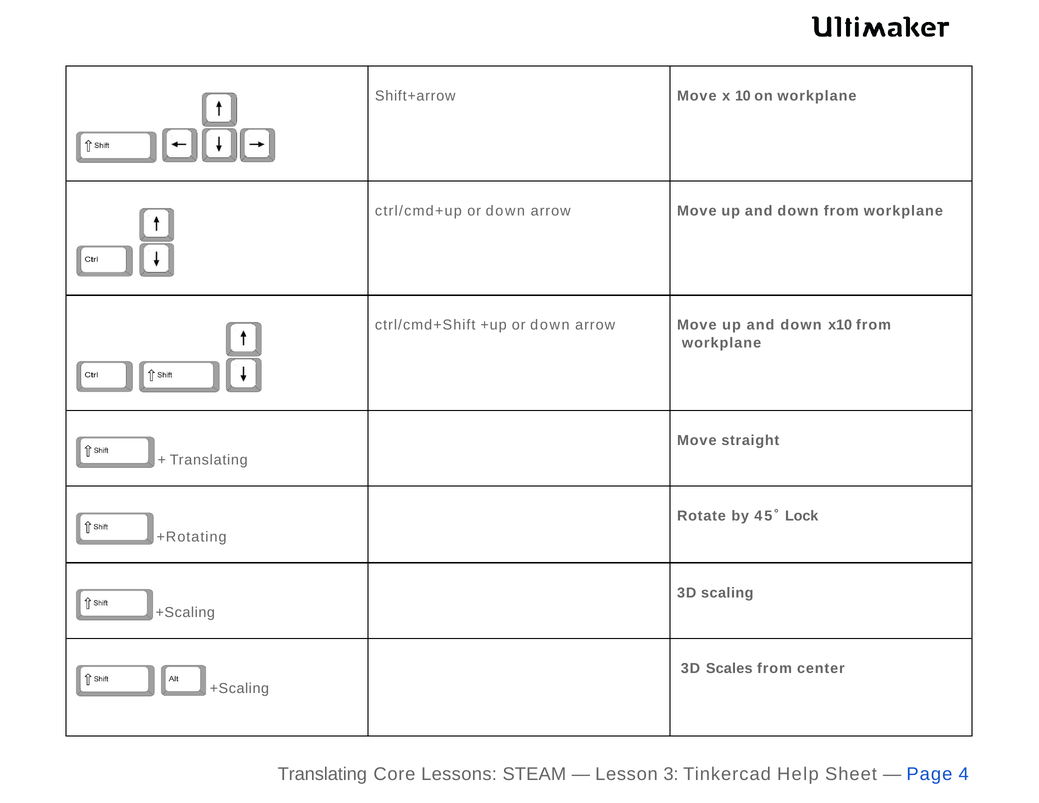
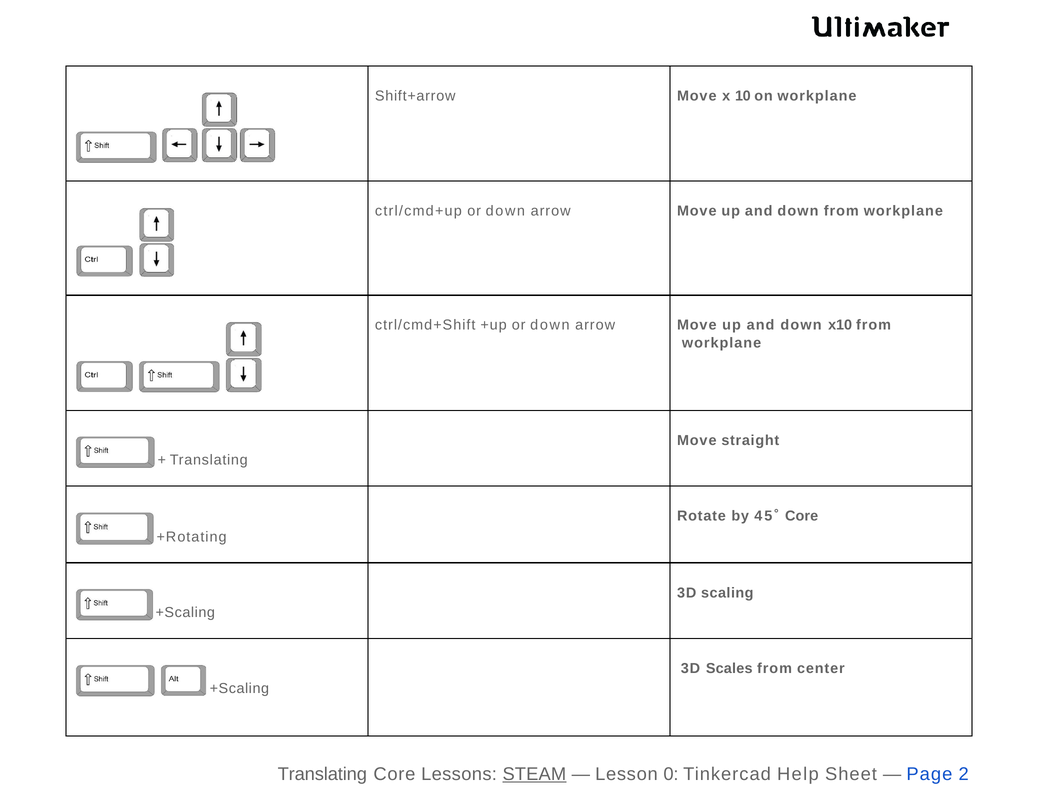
45˚ Lock: Lock -> Core
STEAM underline: none -> present
3: 3 -> 0
4: 4 -> 2
